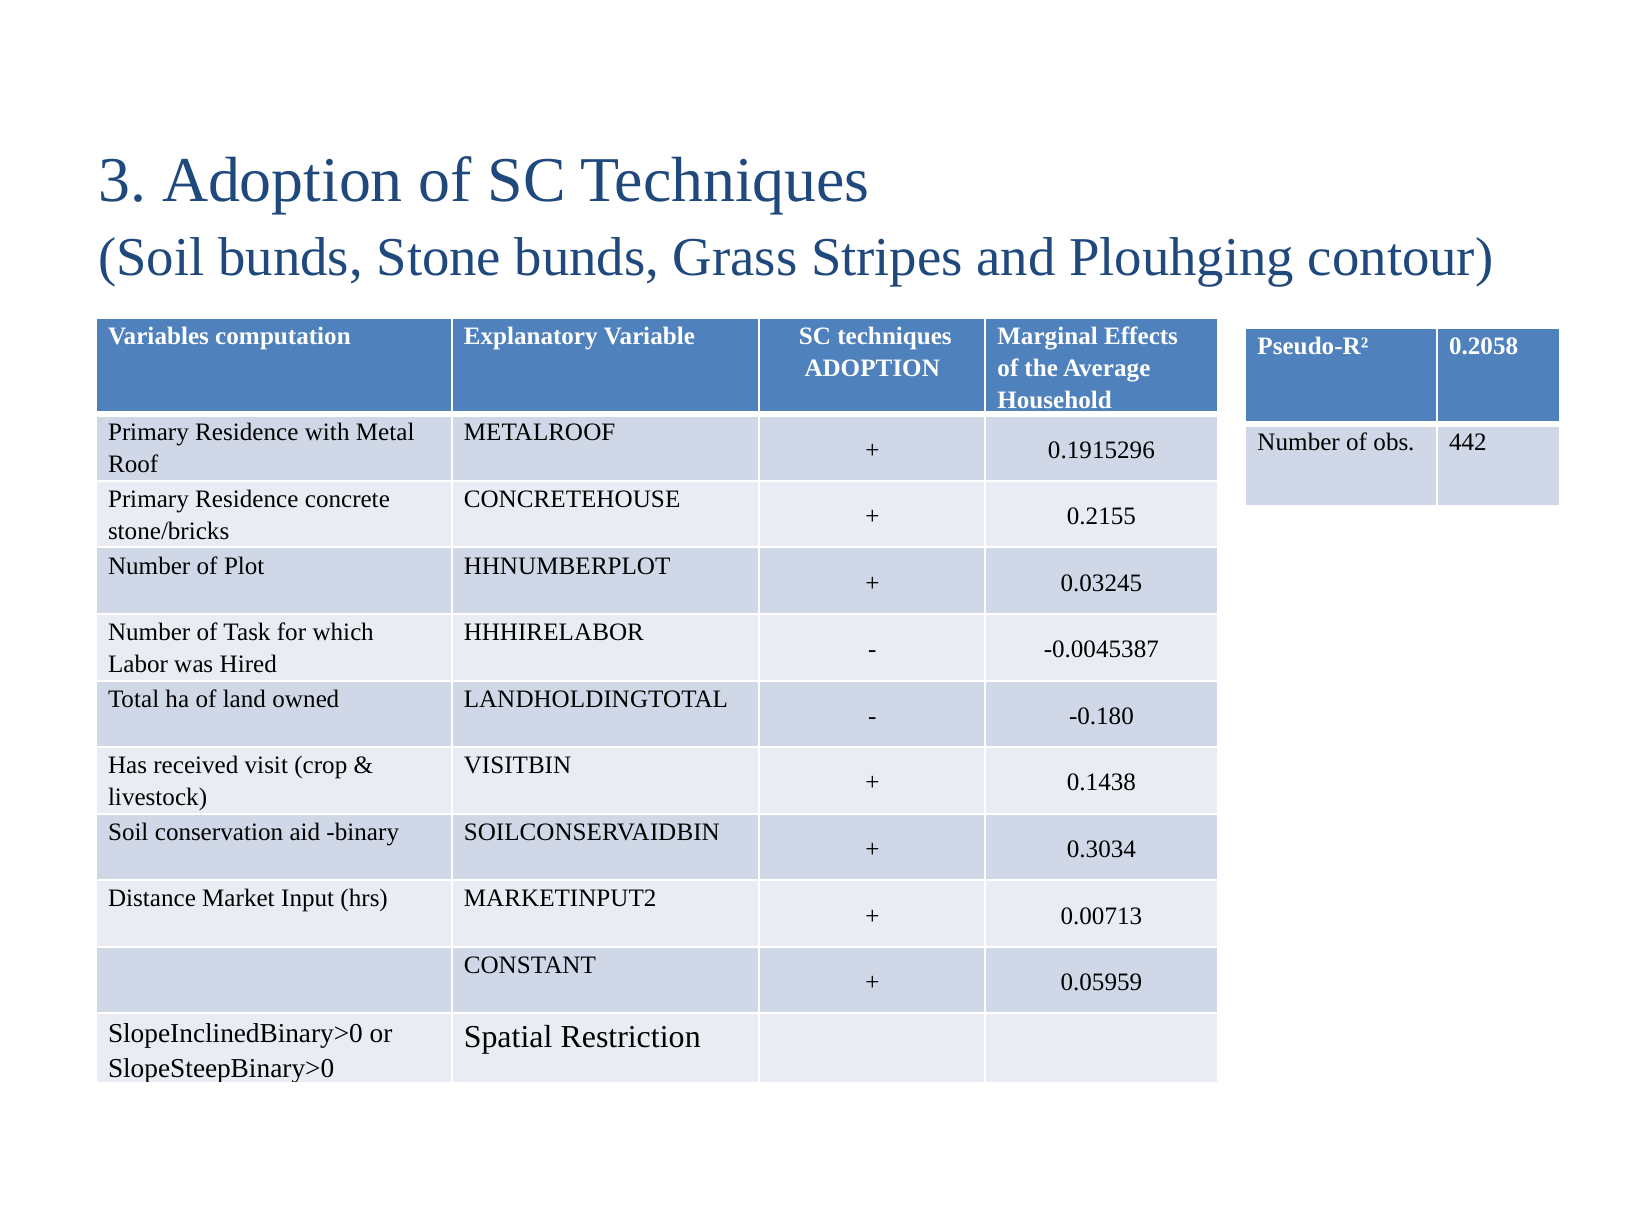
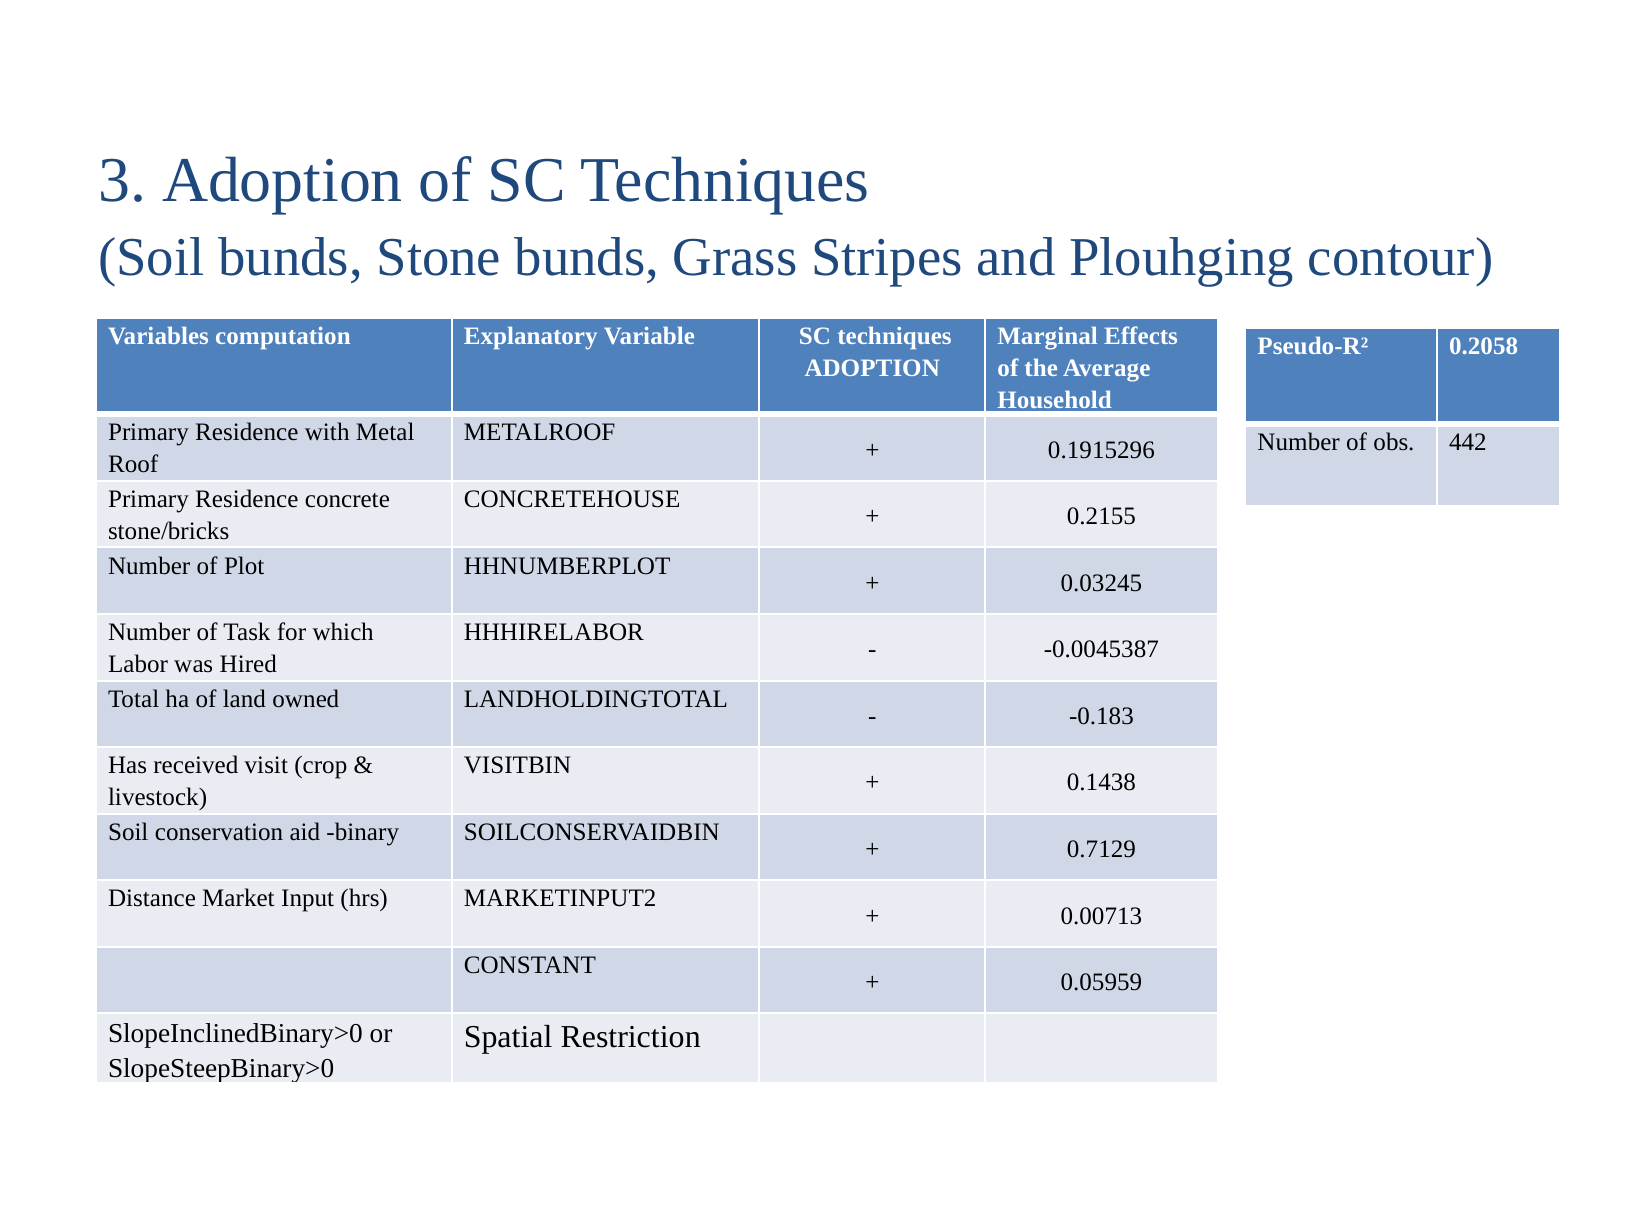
-0.180: -0.180 -> -0.183
0.3034: 0.3034 -> 0.7129
